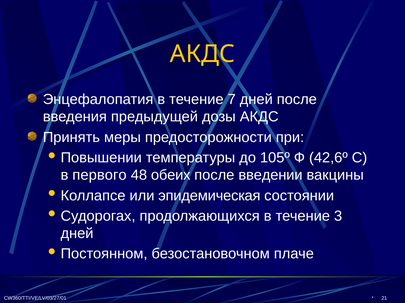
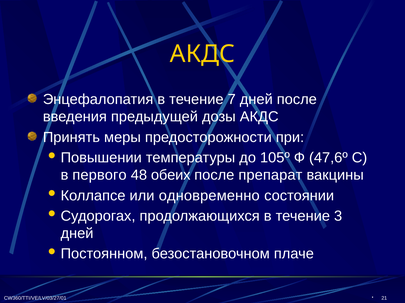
42,6º: 42,6º -> 47,6º
введении: введении -> препарат
эпидемическая: эпидемическая -> одновременно
